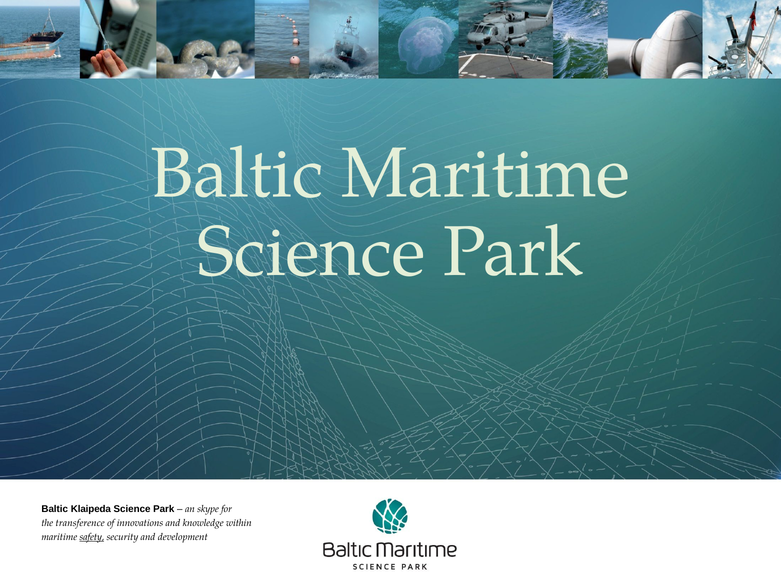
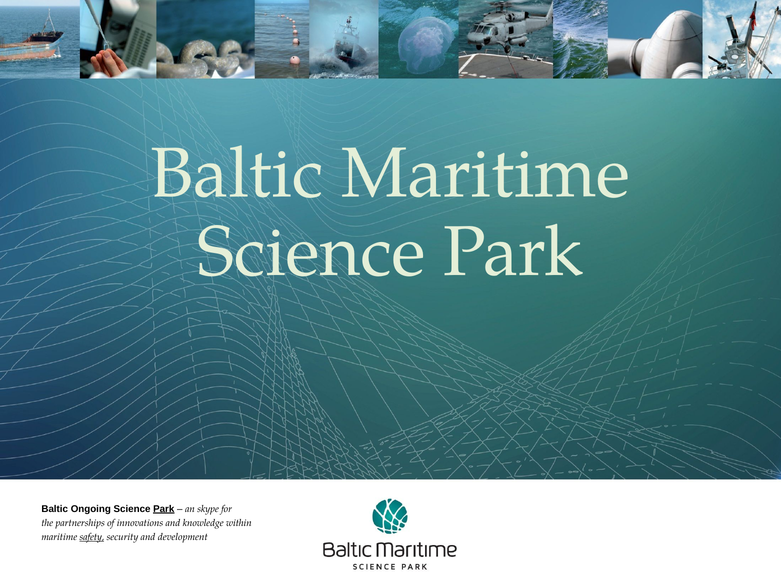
Klaipeda: Klaipeda -> Ongoing
Park at (164, 509) underline: none -> present
transference: transference -> partnerships
